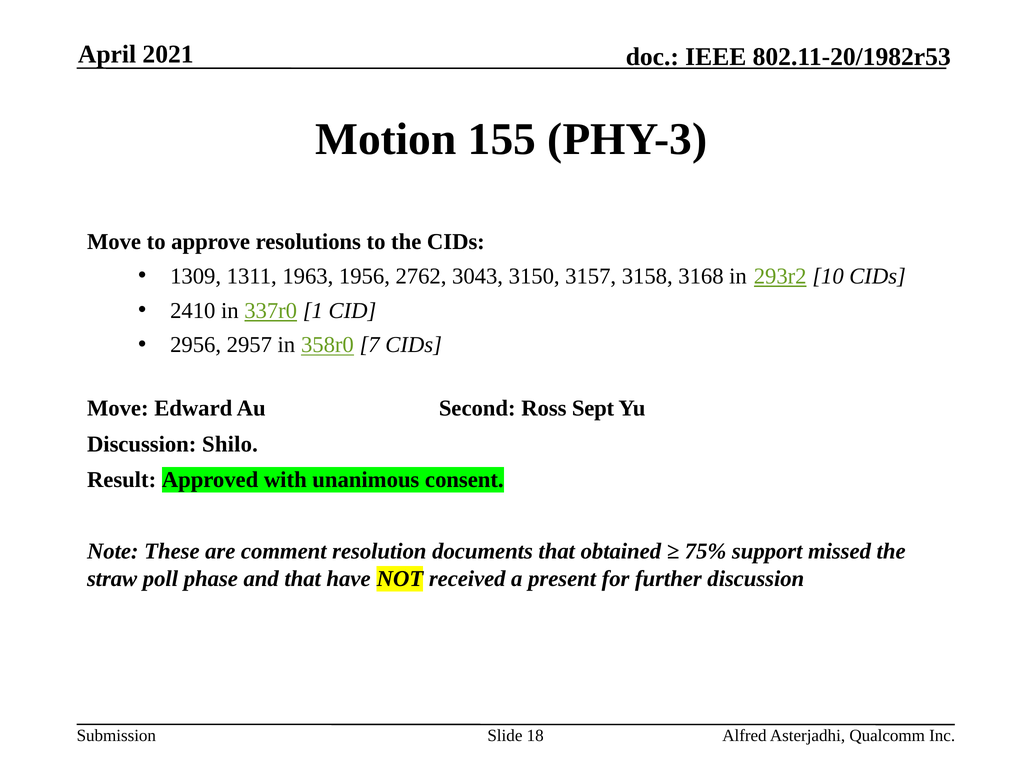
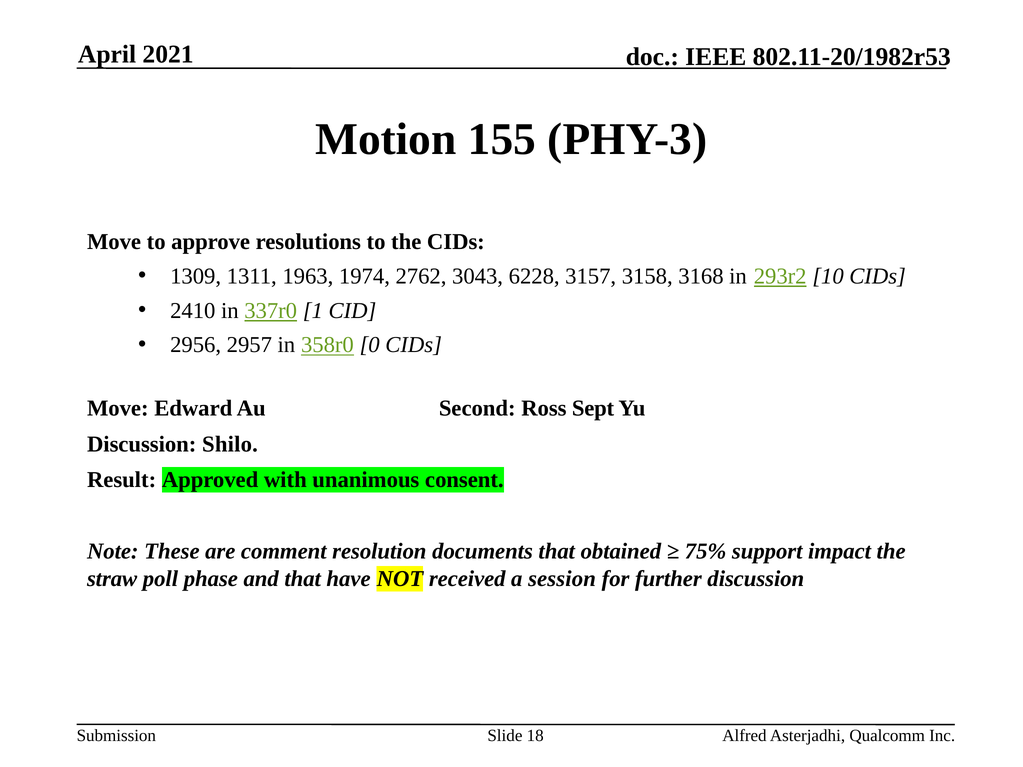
1956: 1956 -> 1974
3150: 3150 -> 6228
7: 7 -> 0
missed: missed -> impact
present: present -> session
